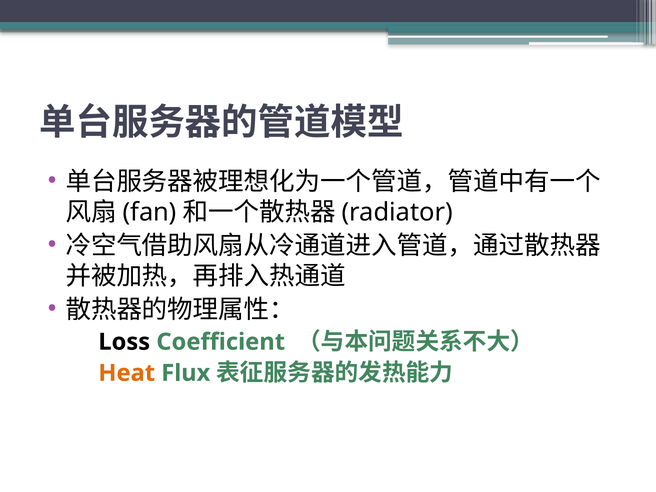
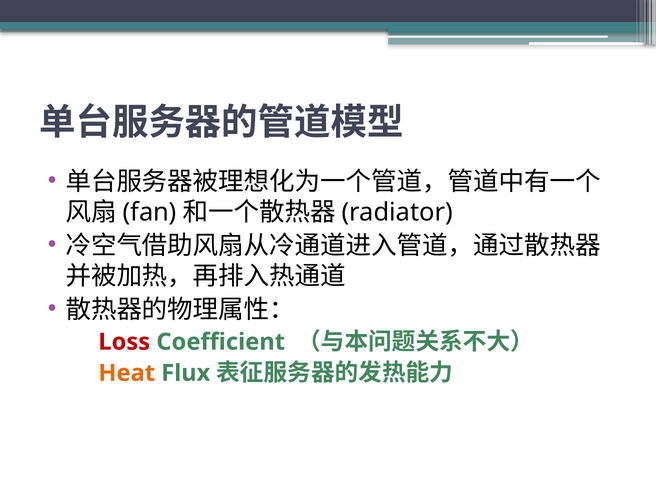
Loss colour: black -> red
